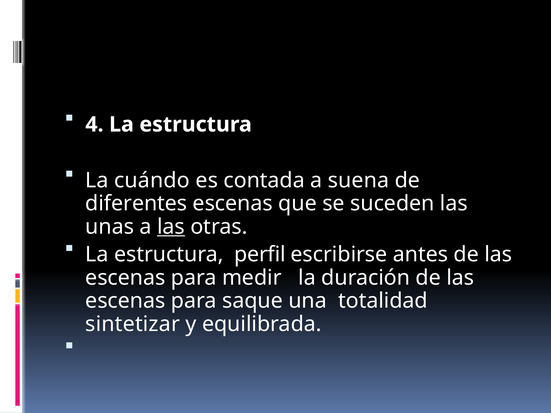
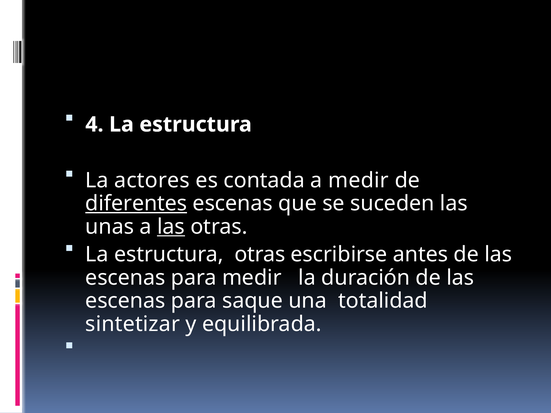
cuándo: cuándo -> actores
a suena: suena -> medir
diferentes underline: none -> present
estructura perfil: perfil -> otras
